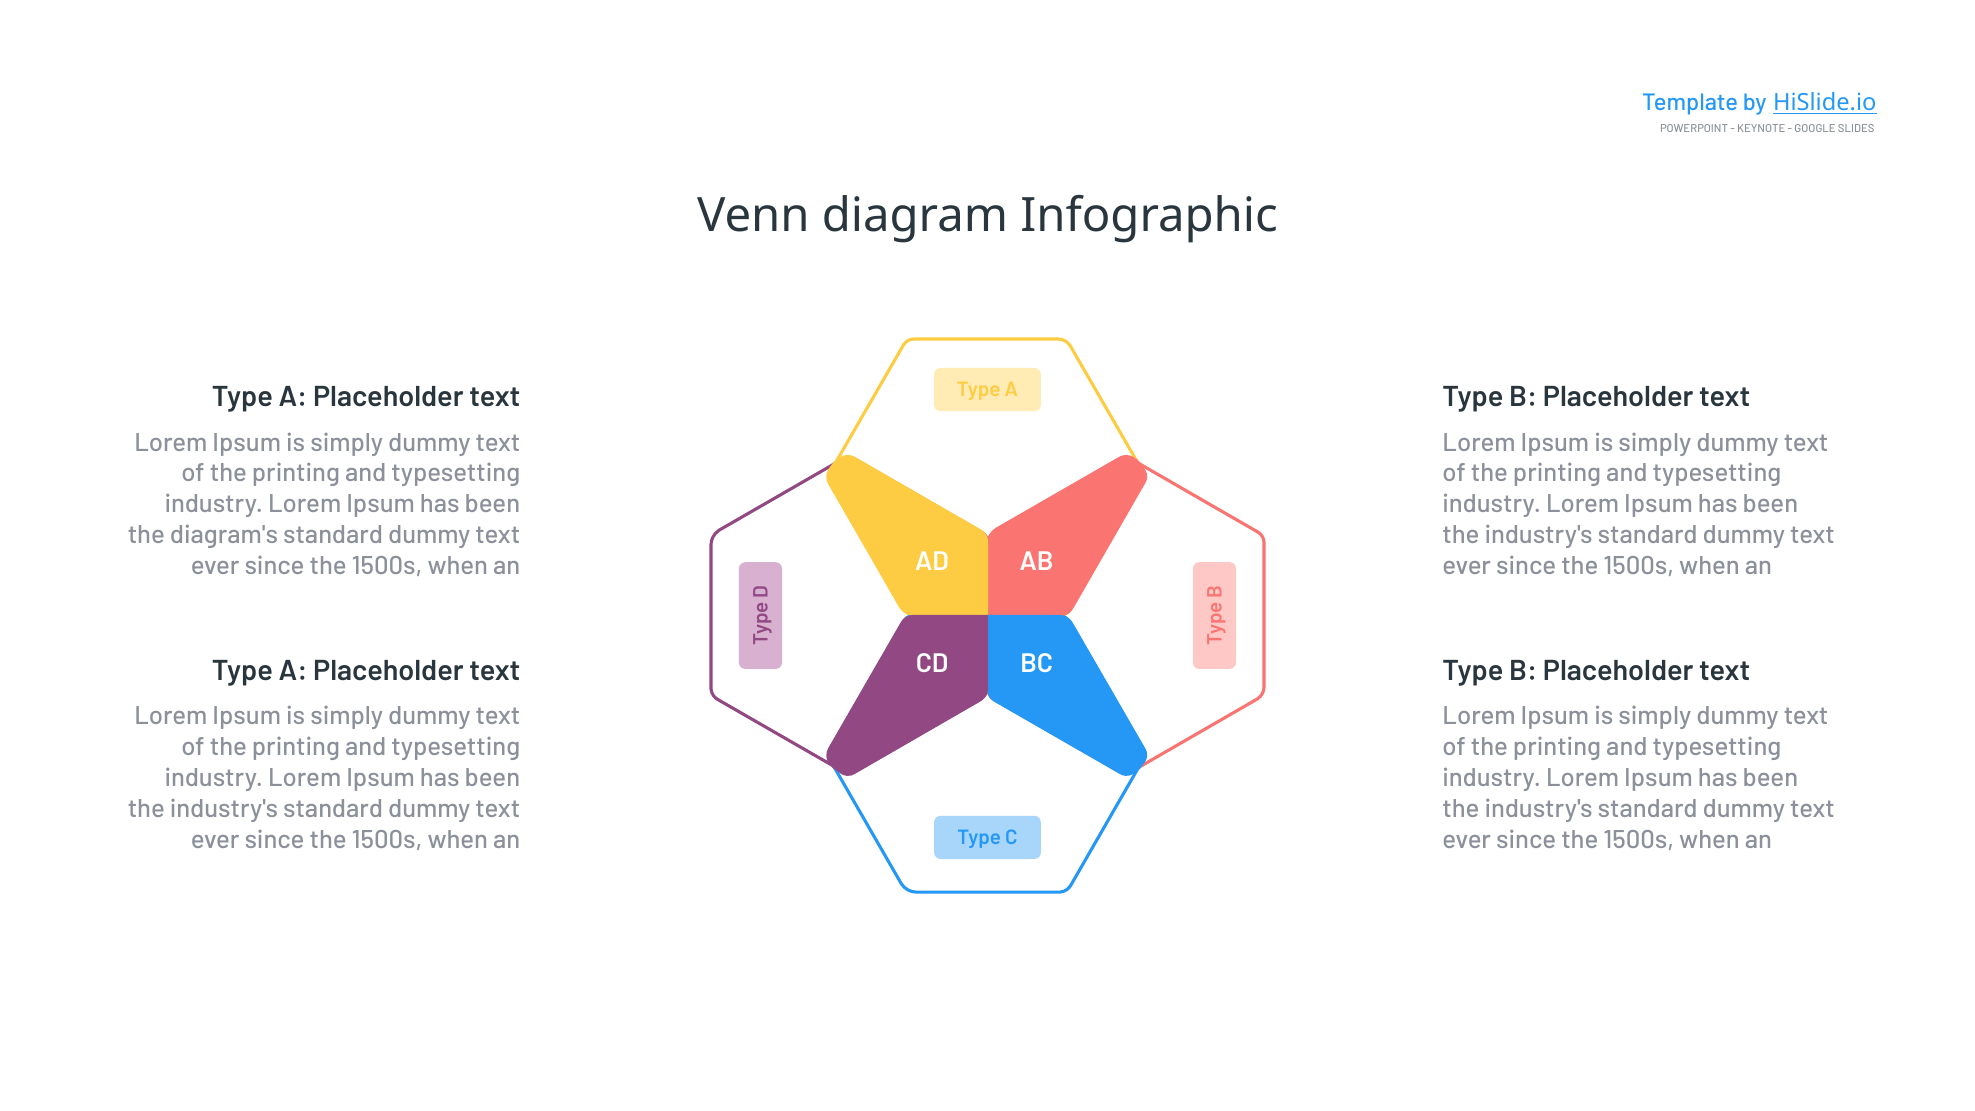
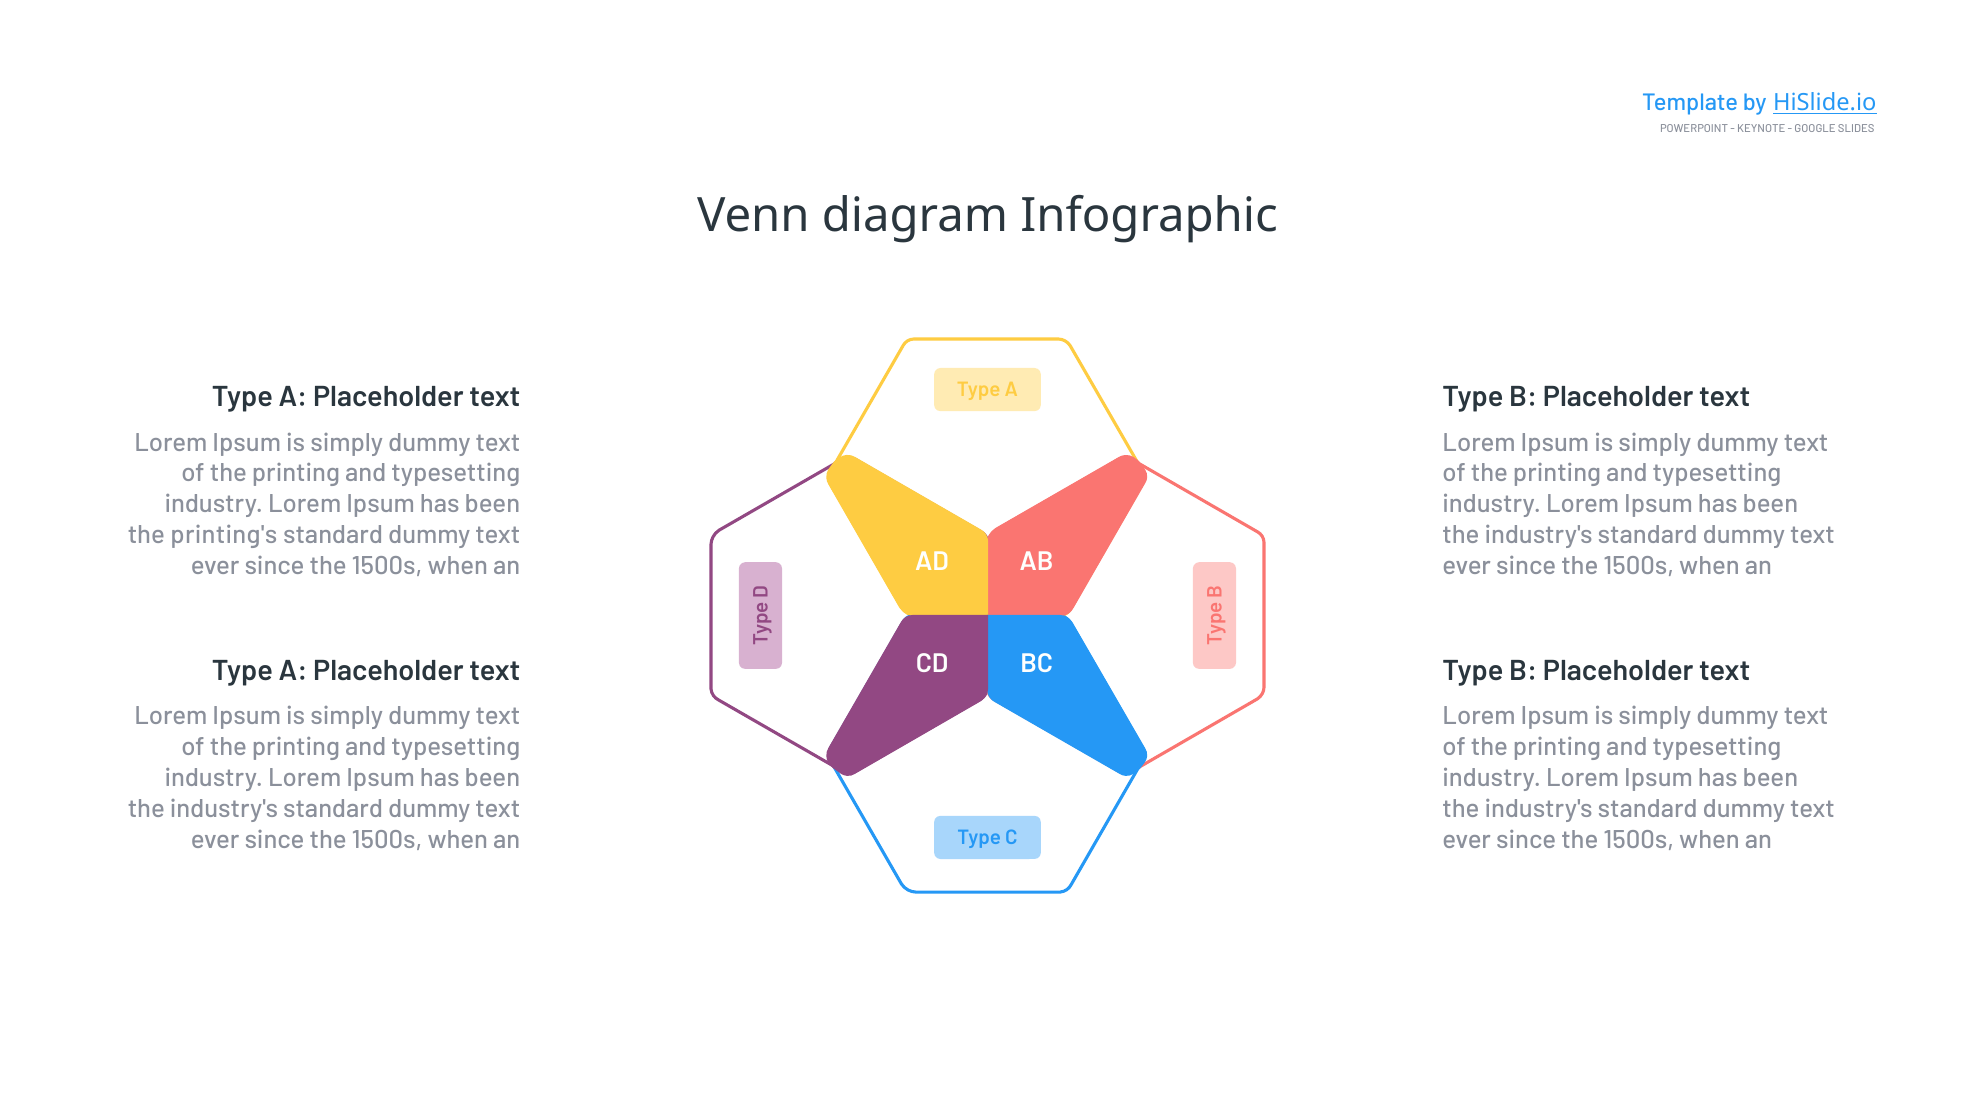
diagram's: diagram's -> printing's
